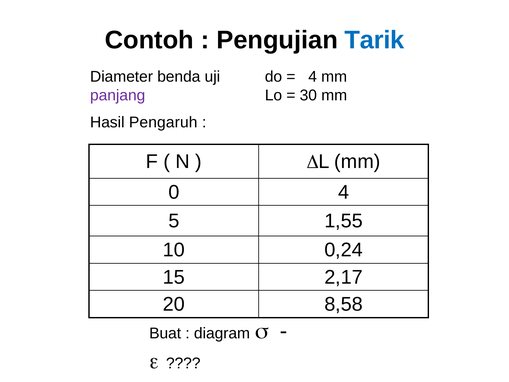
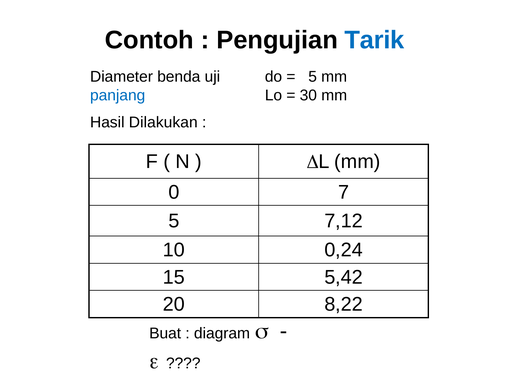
4 at (313, 77): 4 -> 5
panjang colour: purple -> blue
Pengaruh: Pengaruh -> Dilakukan
0 4: 4 -> 7
1,55: 1,55 -> 7,12
2,17: 2,17 -> 5,42
8,58: 8,58 -> 8,22
